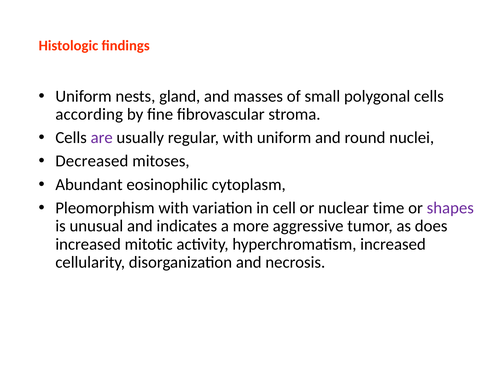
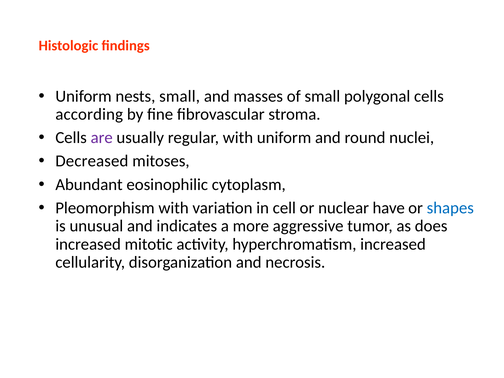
nests gland: gland -> small
time: time -> have
shapes colour: purple -> blue
